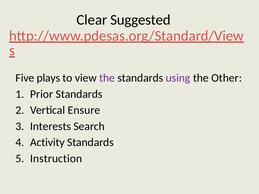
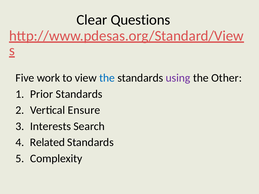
Suggested: Suggested -> Questions
plays: plays -> work
the at (107, 78) colour: purple -> blue
Activity: Activity -> Related
Instruction: Instruction -> Complexity
